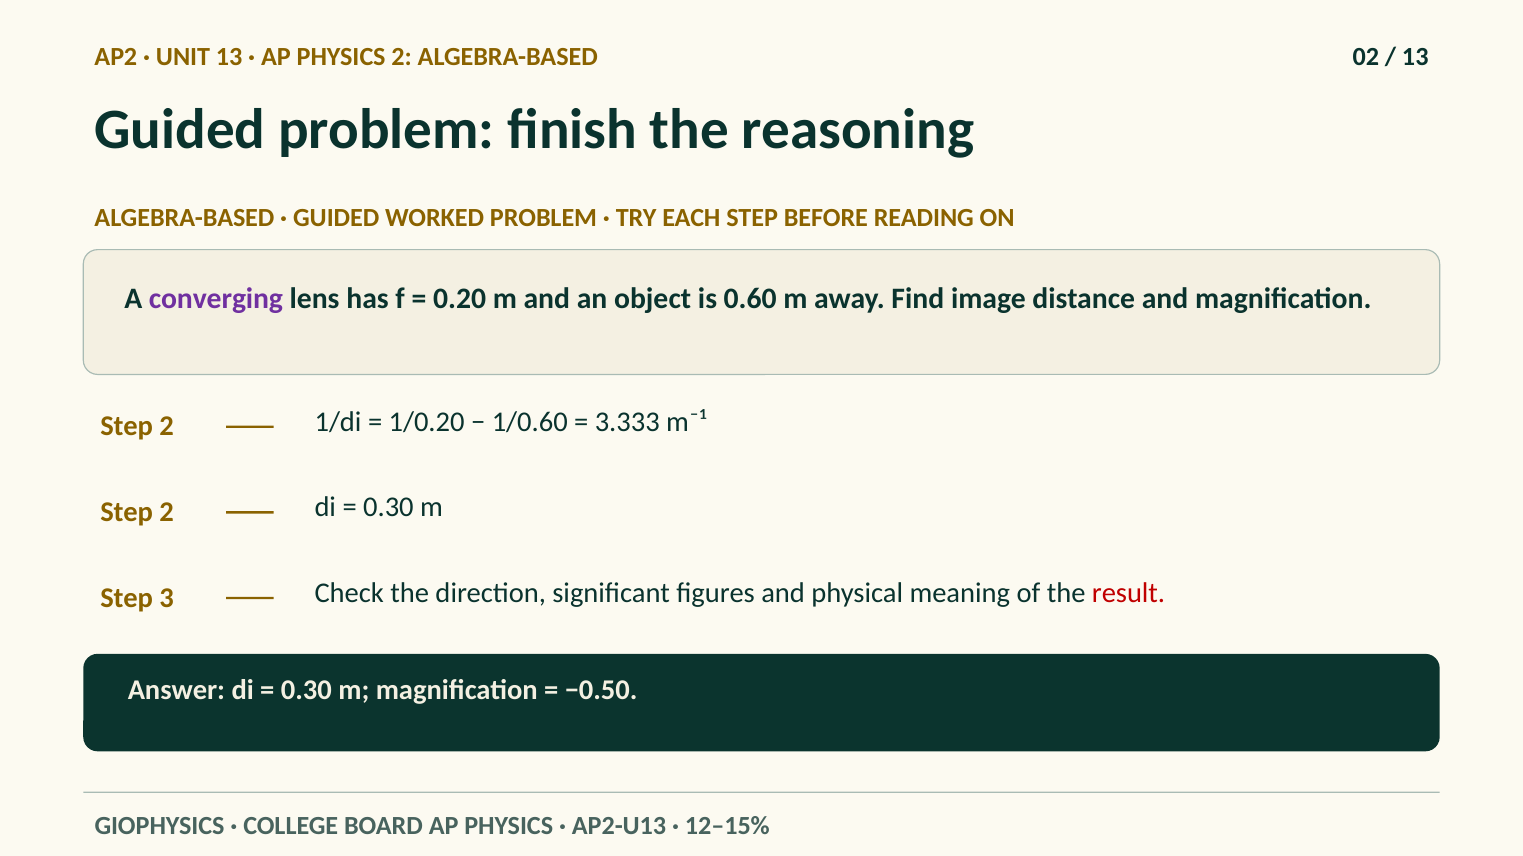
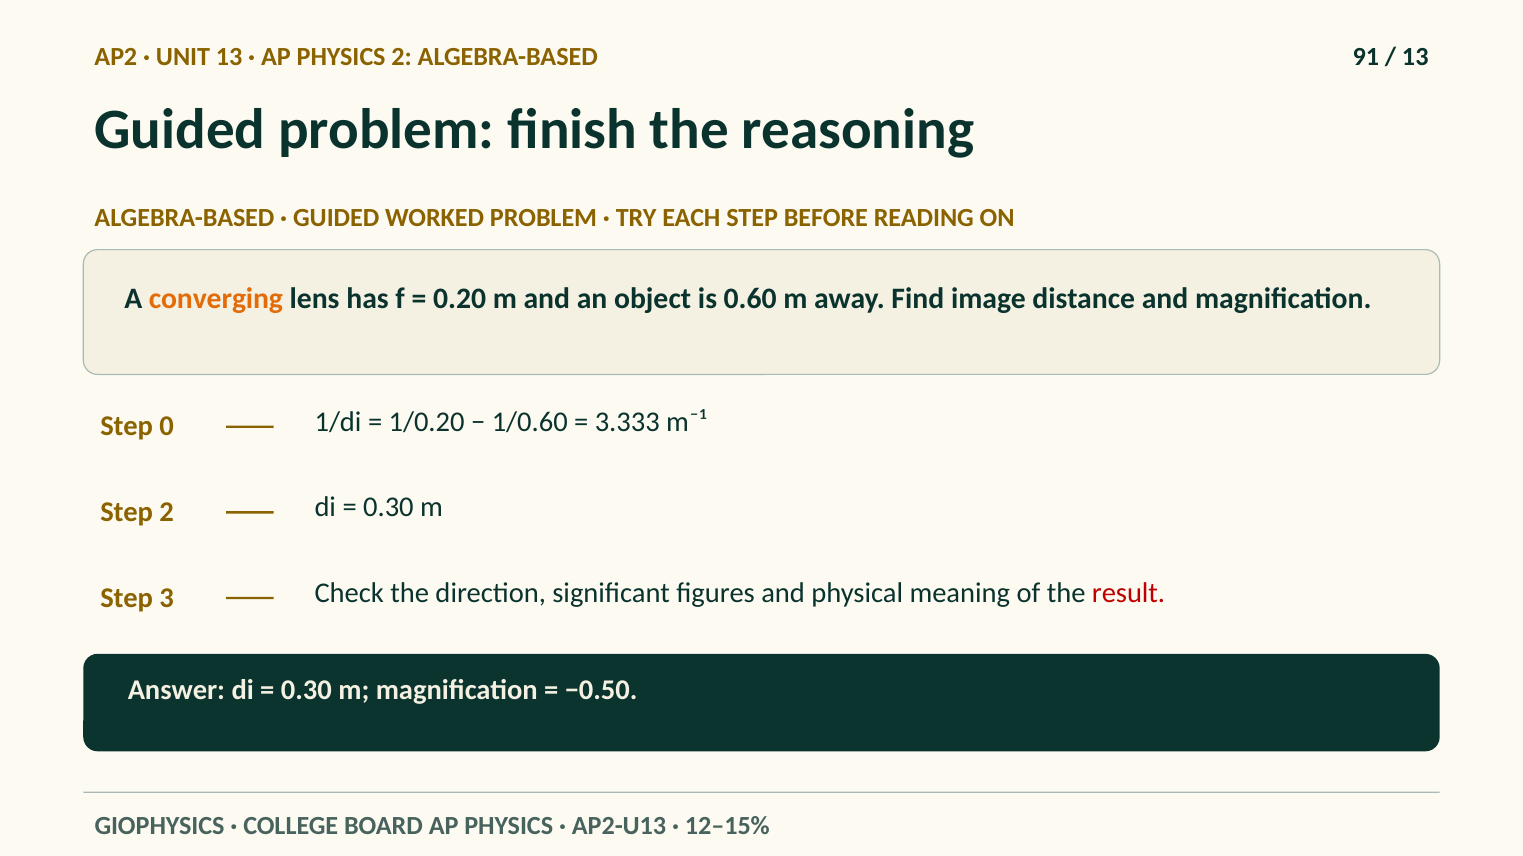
02: 02 -> 91
converging colour: purple -> orange
2 at (167, 427): 2 -> 0
